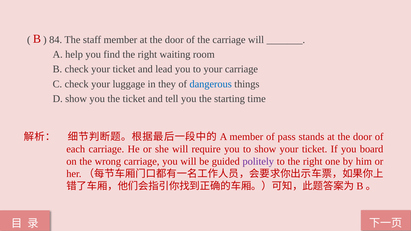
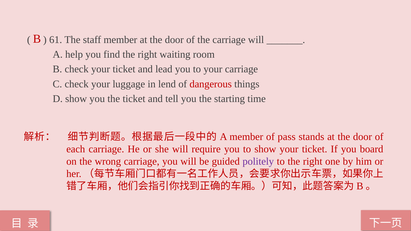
84: 84 -> 61
they: they -> lend
dangerous colour: blue -> red
